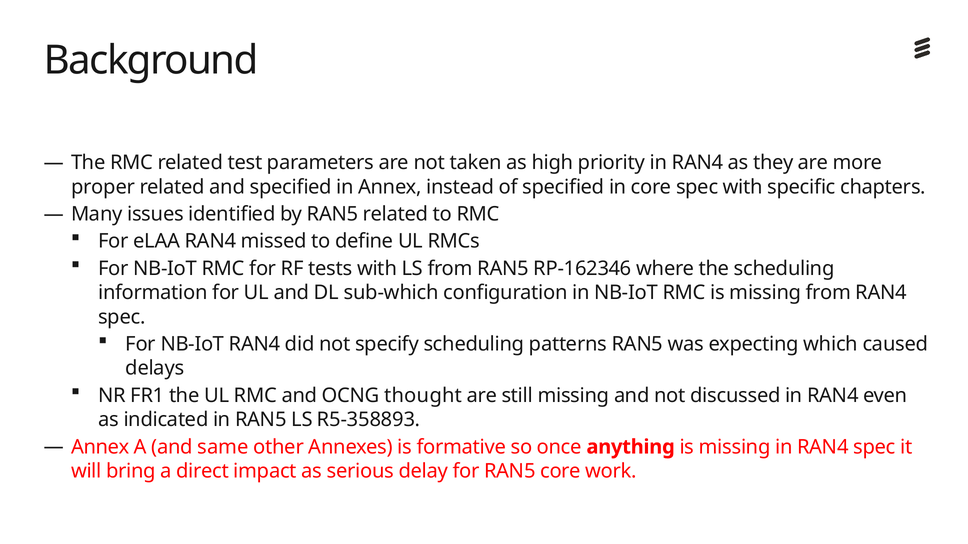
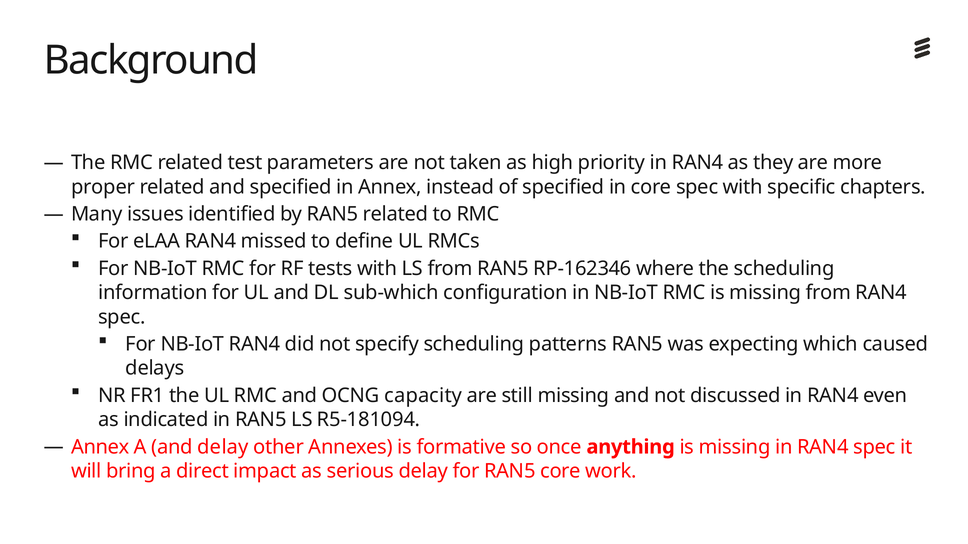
thought: thought -> capacity
R5-358893: R5-358893 -> R5-181094
and same: same -> delay
